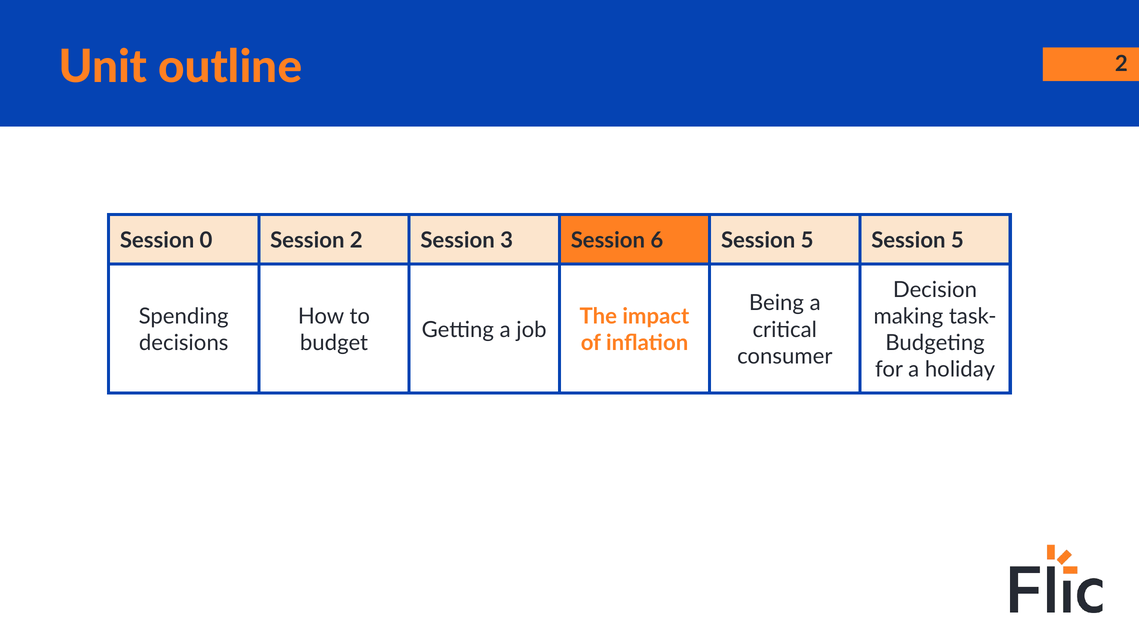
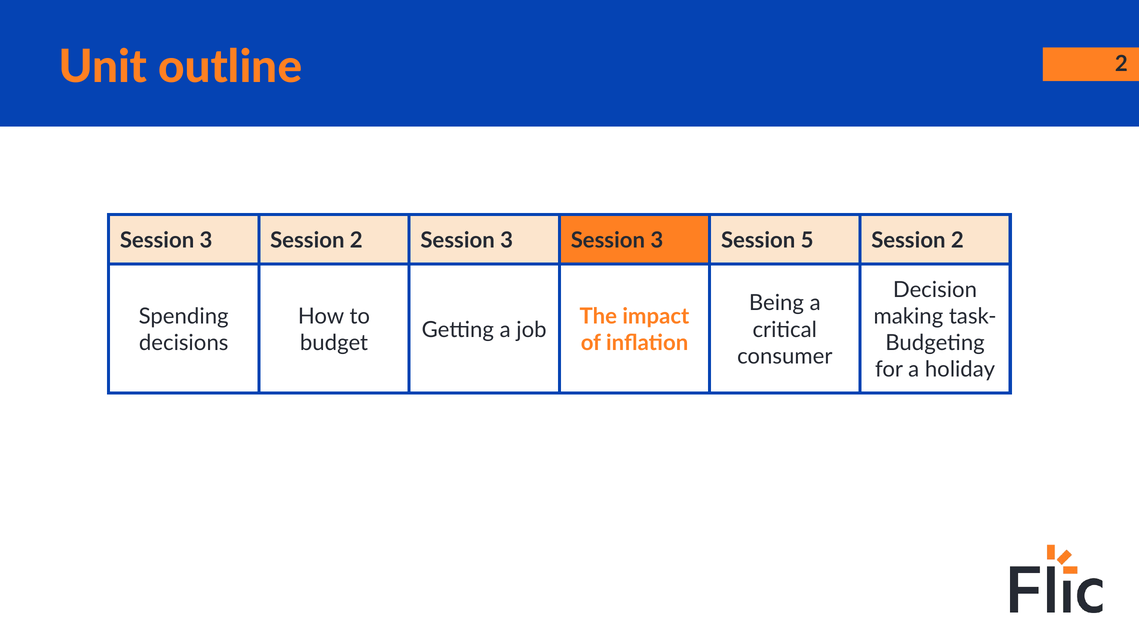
0 at (206, 240): 0 -> 3
3 Session 6: 6 -> 3
5 Session 5: 5 -> 2
